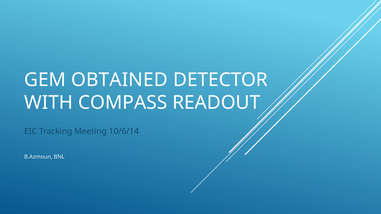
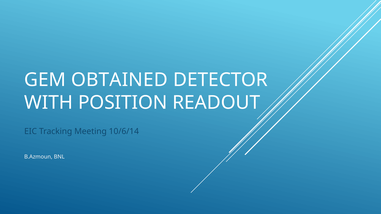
COMPASS: COMPASS -> POSITION
